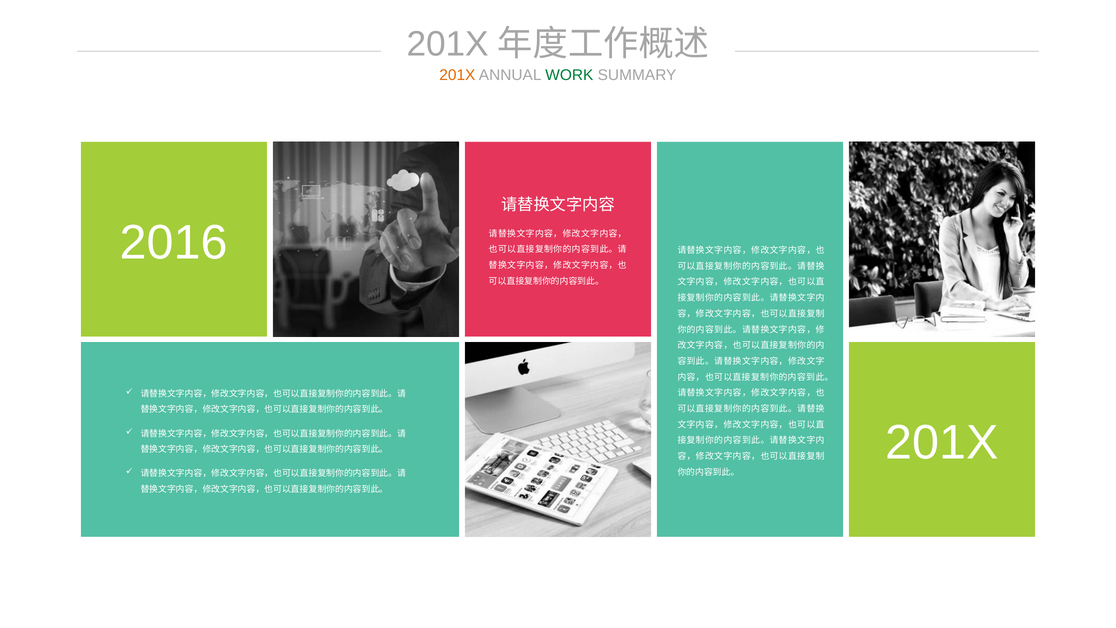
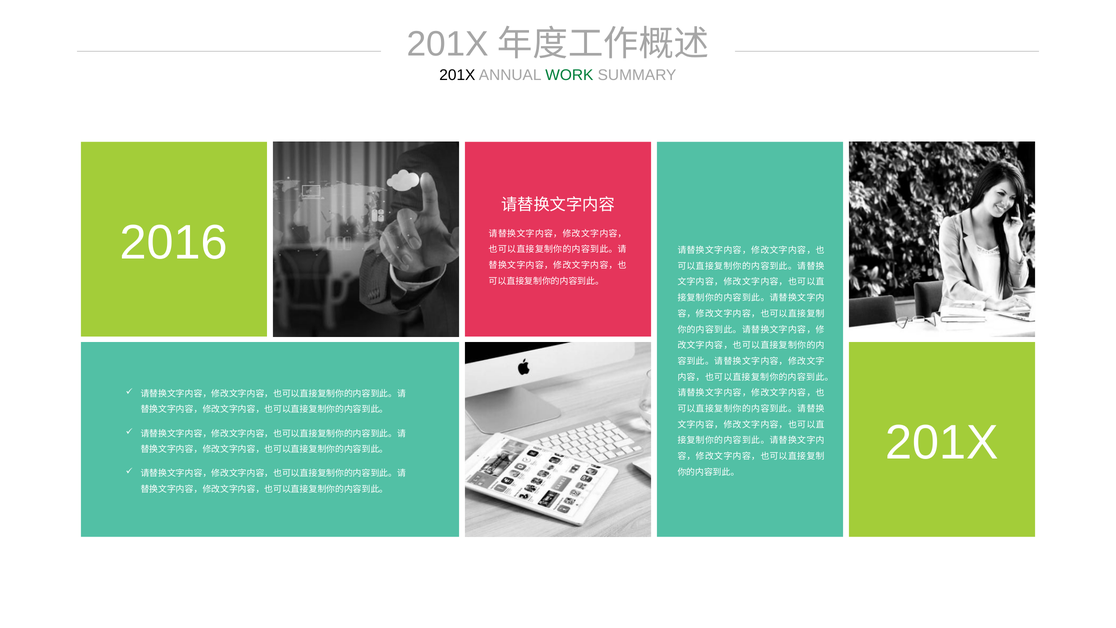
201X at (457, 75) colour: orange -> black
